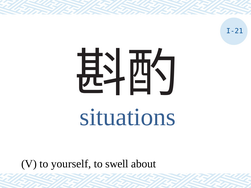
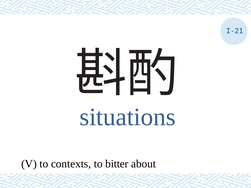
yourself: yourself -> contexts
swell: swell -> bitter
